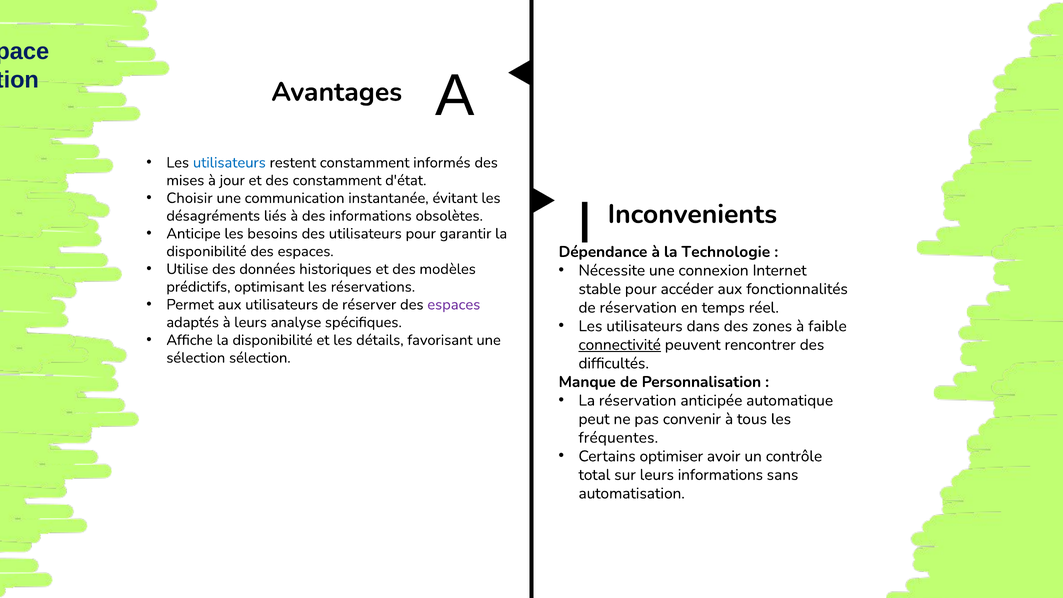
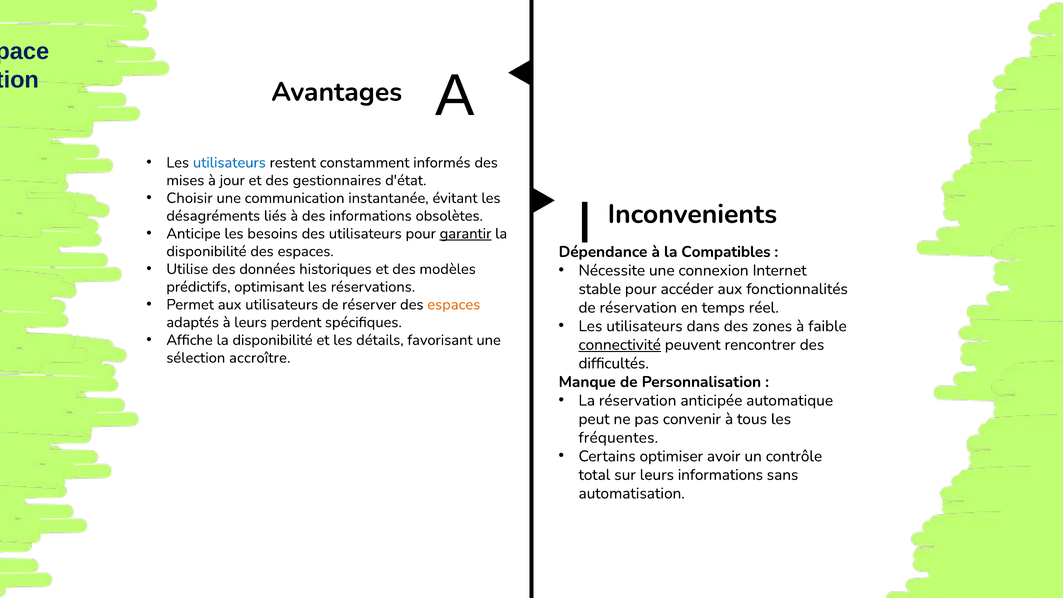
des constamment: constamment -> gestionnaires
garantir underline: none -> present
Technologie: Technologie -> Compatibles
espaces at (454, 305) colour: purple -> orange
analyse: analyse -> perdent
sélection sélection: sélection -> accroître
